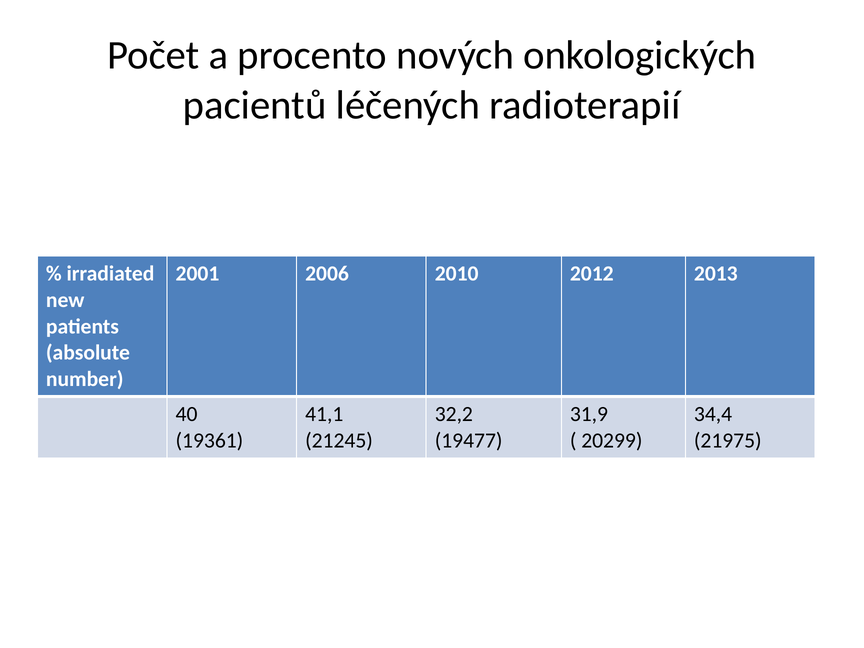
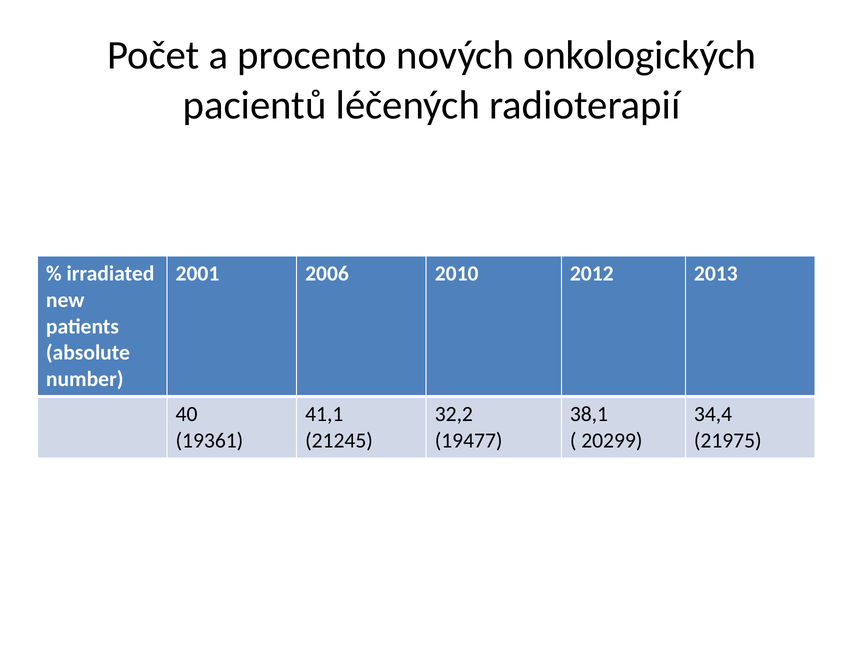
31,9: 31,9 -> 38,1
